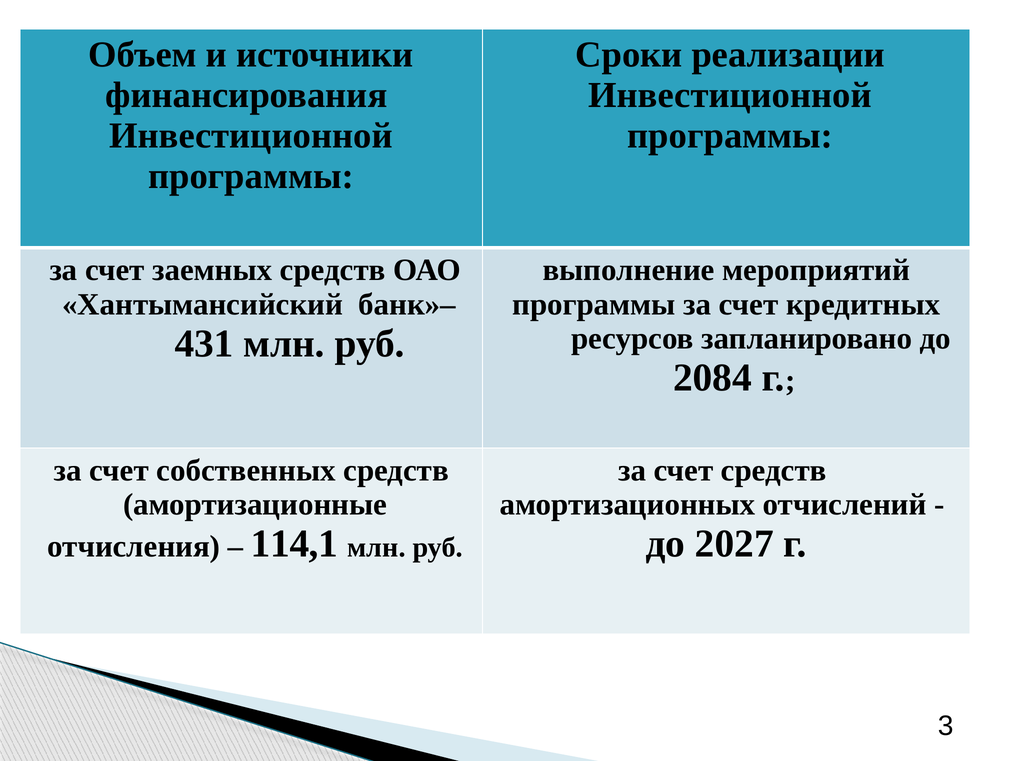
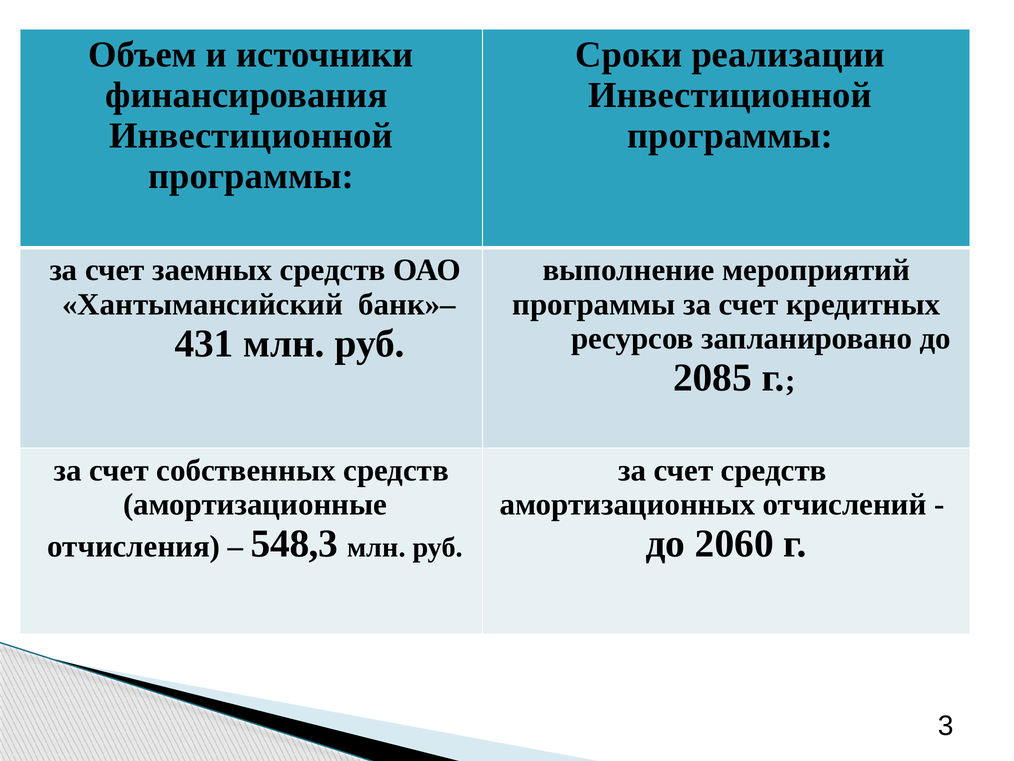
2084: 2084 -> 2085
2027: 2027 -> 2060
114,1: 114,1 -> 548,3
